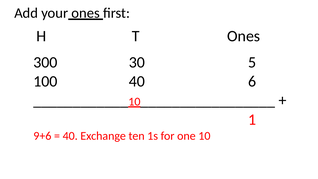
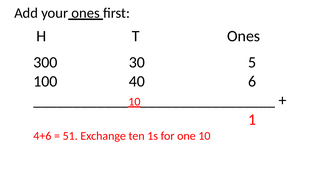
9+6: 9+6 -> 4+6
40 at (70, 136): 40 -> 51
